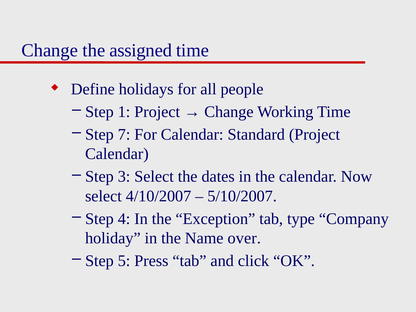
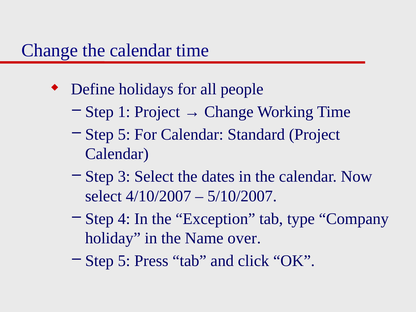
Change the assigned: assigned -> calendar
7 at (124, 135): 7 -> 5
